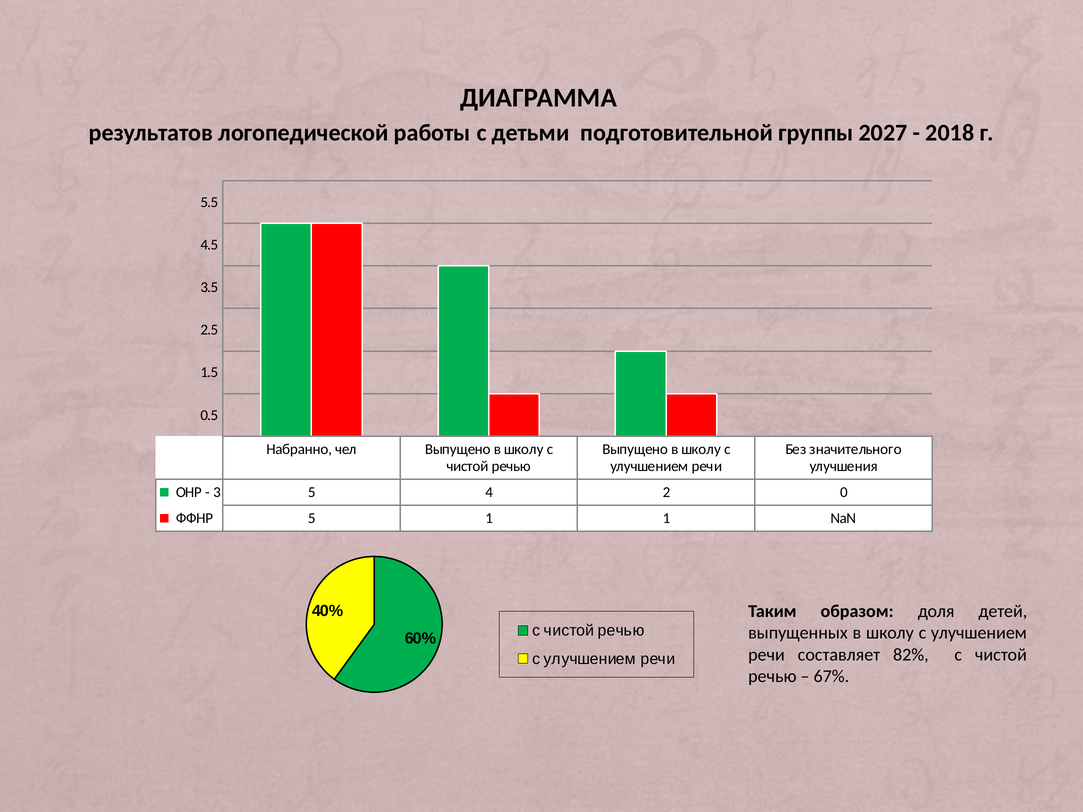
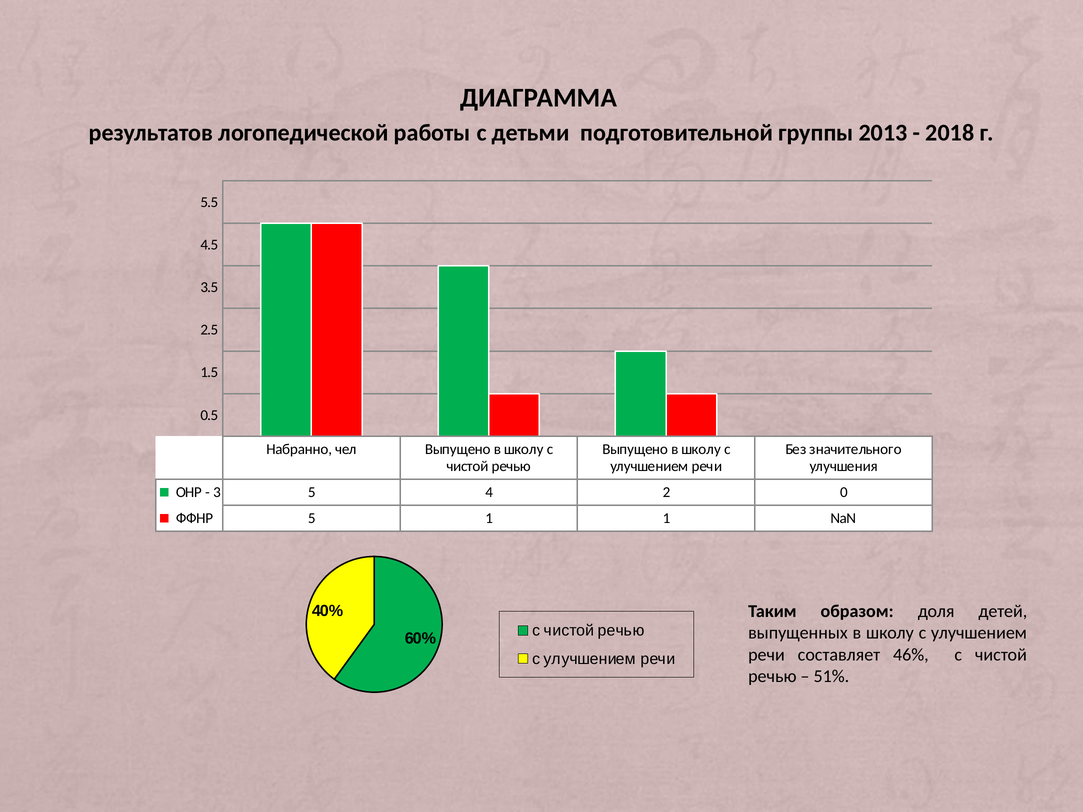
2027: 2027 -> 2013
82%: 82% -> 46%
67%: 67% -> 51%
